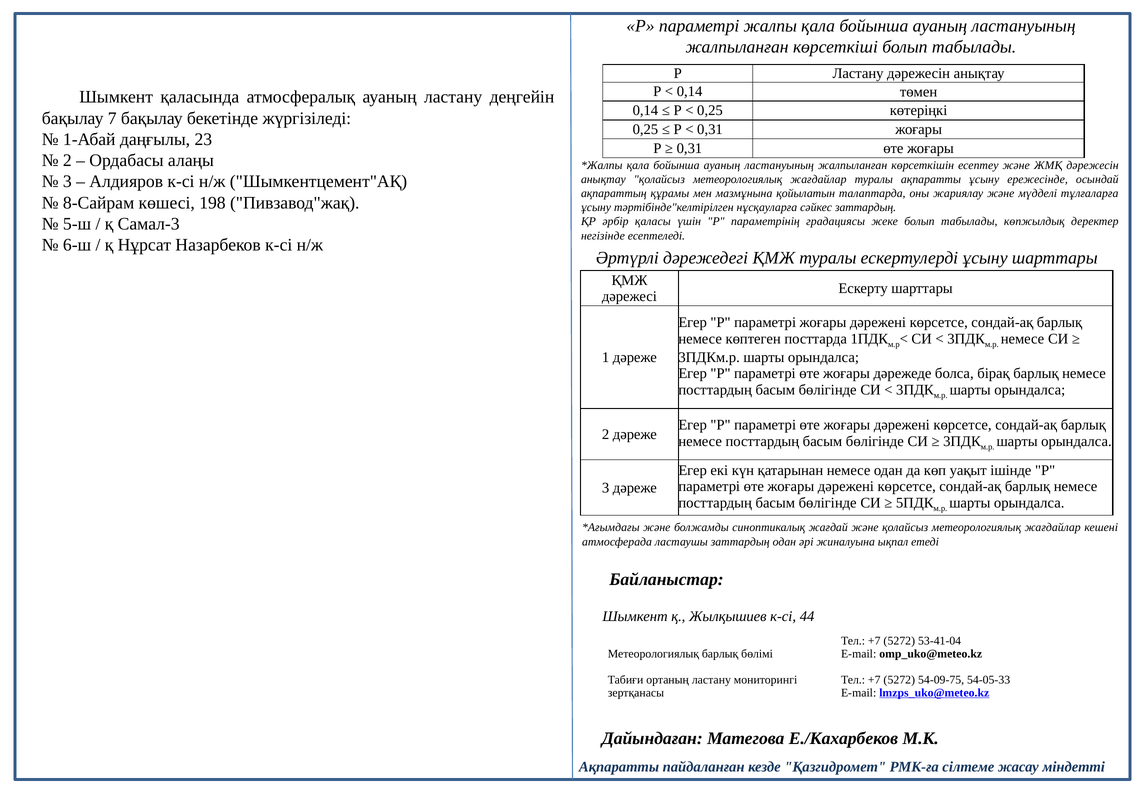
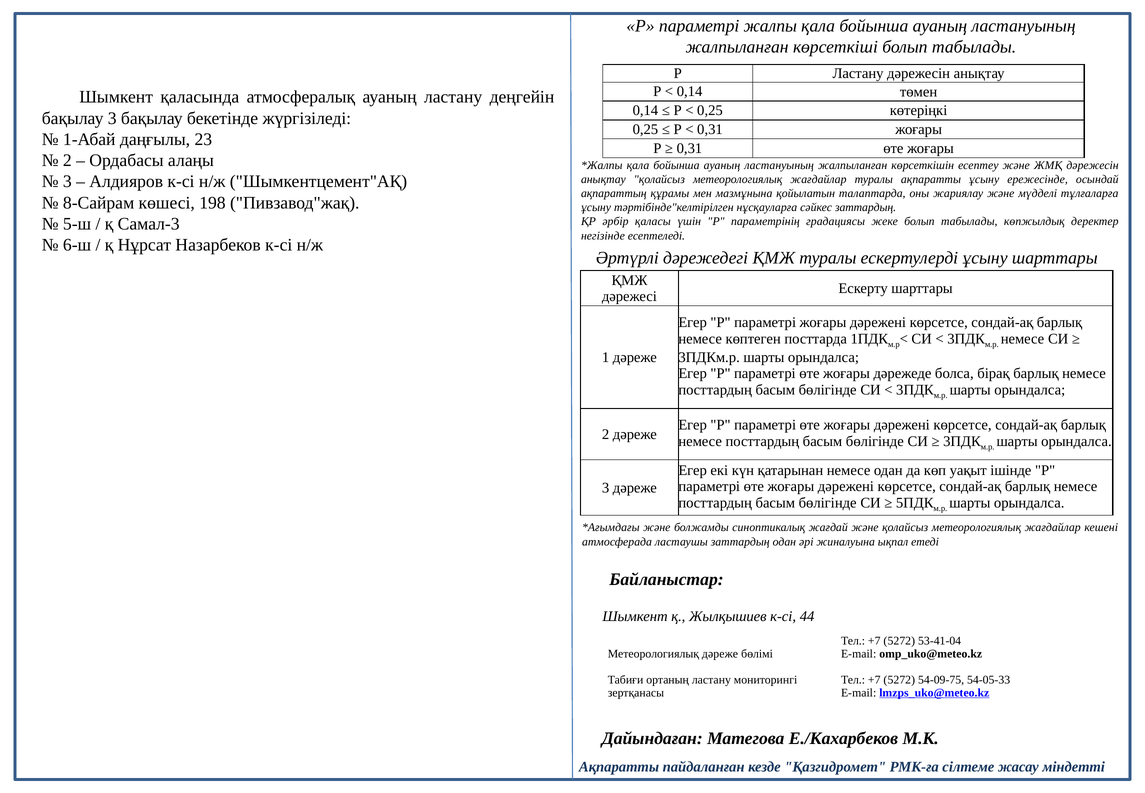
бақылау 7: 7 -> 3
Метеорологиялық барлық: барлық -> дәреже
